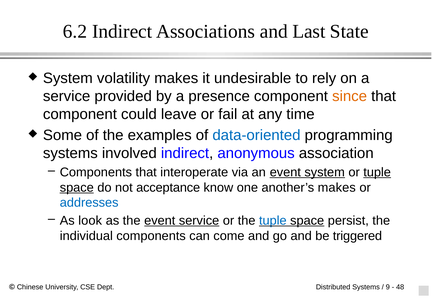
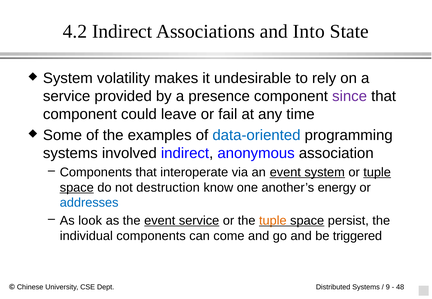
6.2: 6.2 -> 4.2
Last: Last -> Into
since colour: orange -> purple
acceptance: acceptance -> destruction
another’s makes: makes -> energy
tuple at (273, 221) colour: blue -> orange
